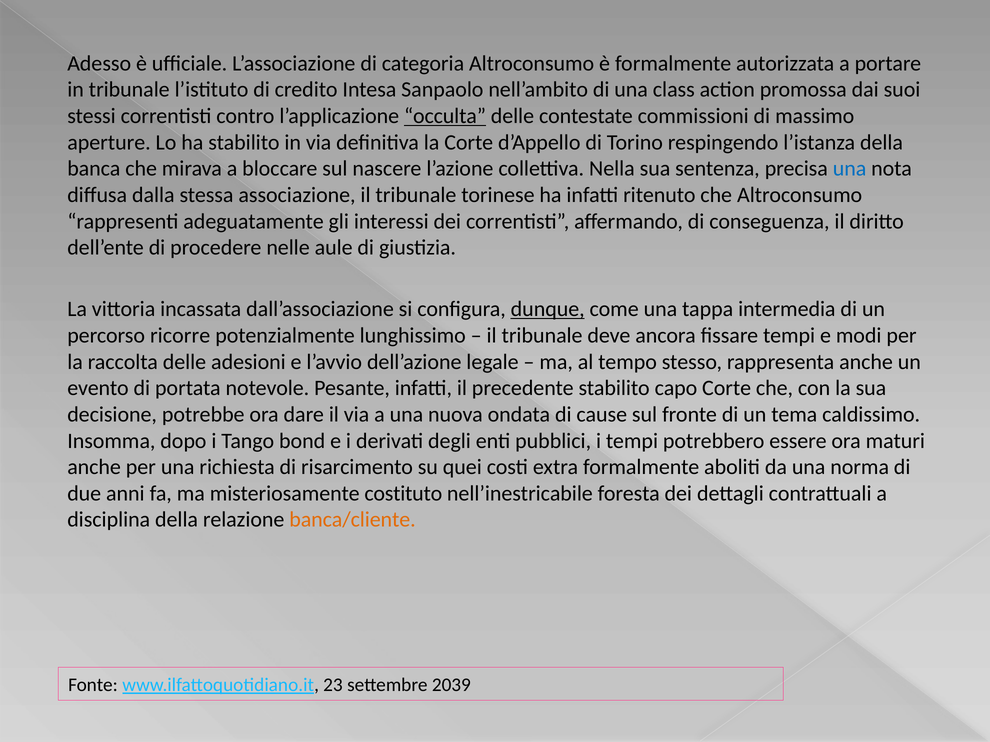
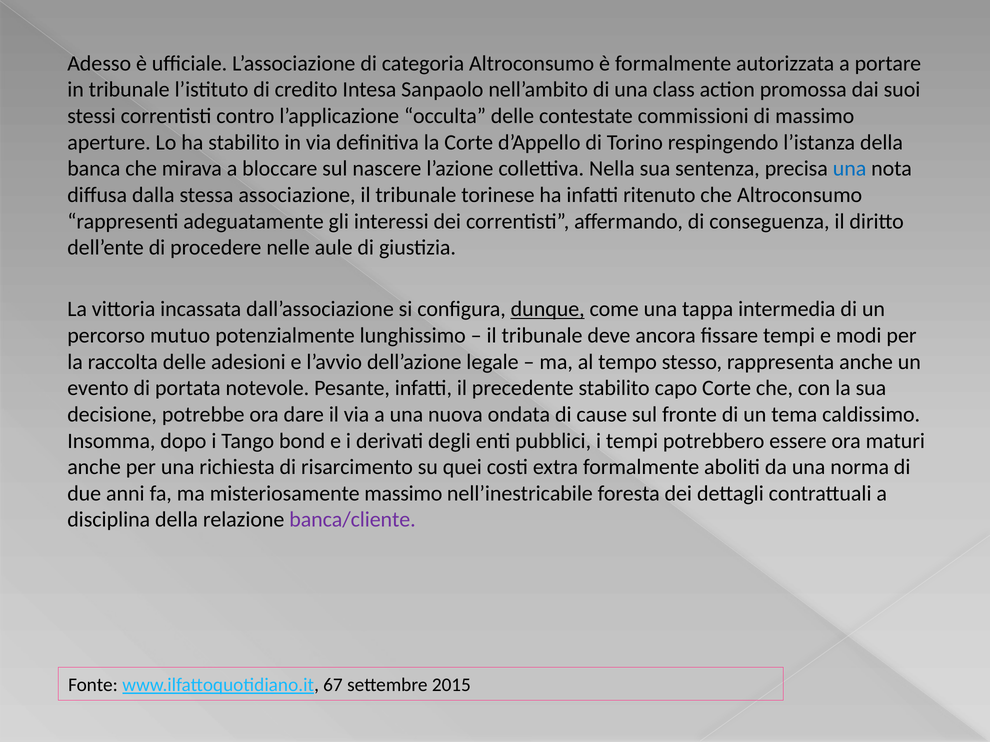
occulta underline: present -> none
ricorre: ricorre -> mutuo
misteriosamente costituto: costituto -> massimo
banca/cliente colour: orange -> purple
23: 23 -> 67
2039: 2039 -> 2015
